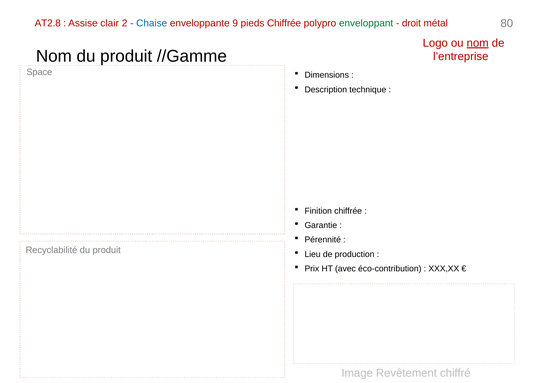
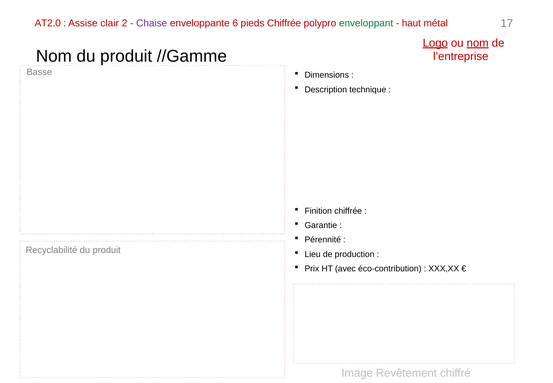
AT2.8: AT2.8 -> AT2.0
Chaise colour: blue -> purple
9: 9 -> 6
droit: droit -> haut
80: 80 -> 17
Logo underline: none -> present
Space: Space -> Basse
